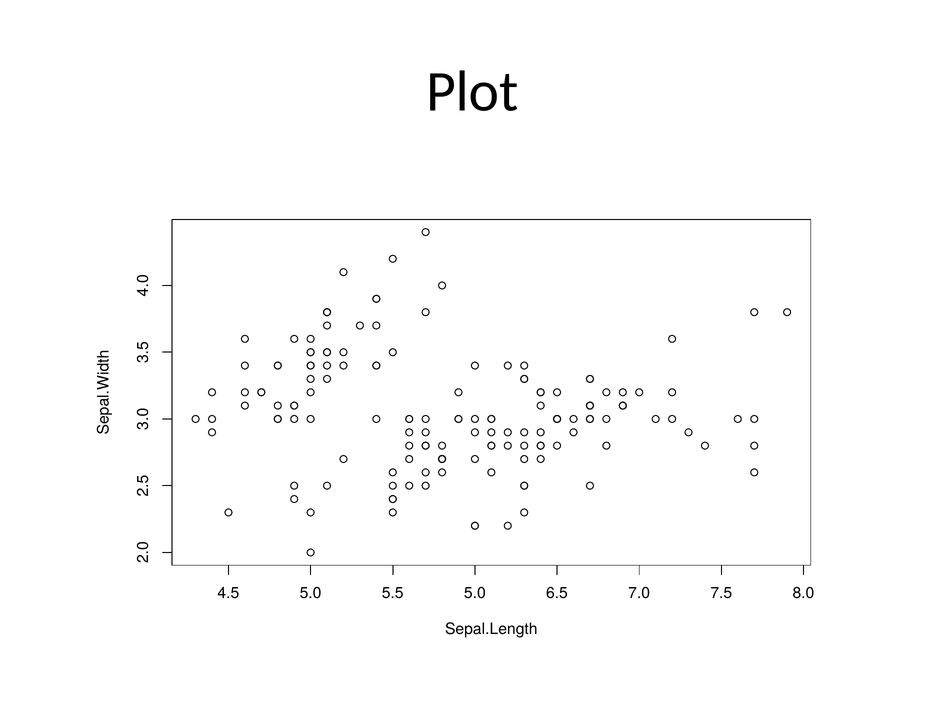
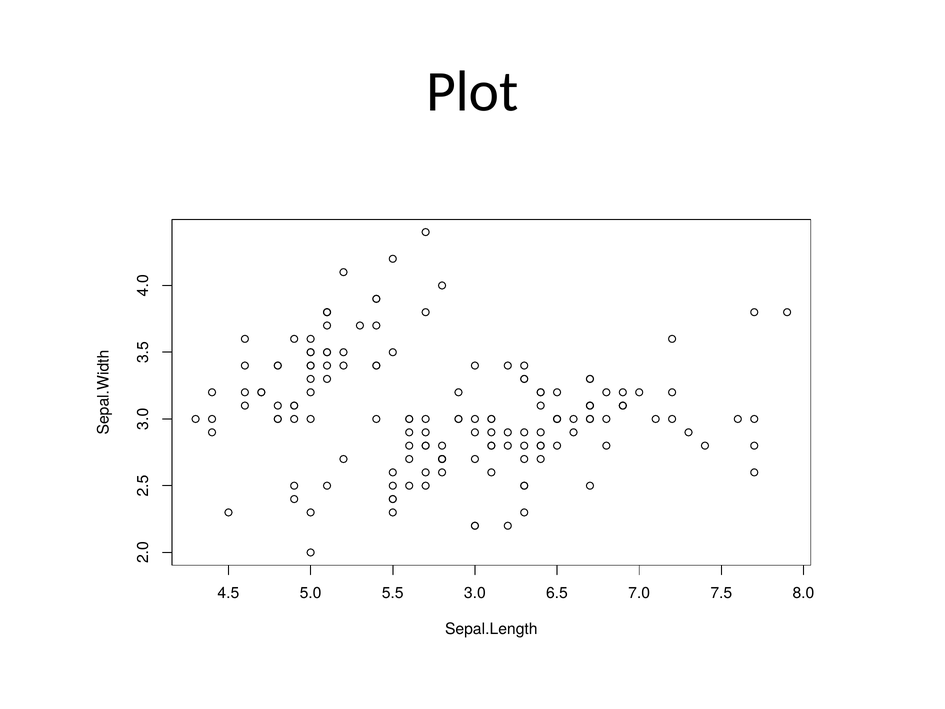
5.5 5.0: 5.0 -> 3.0
